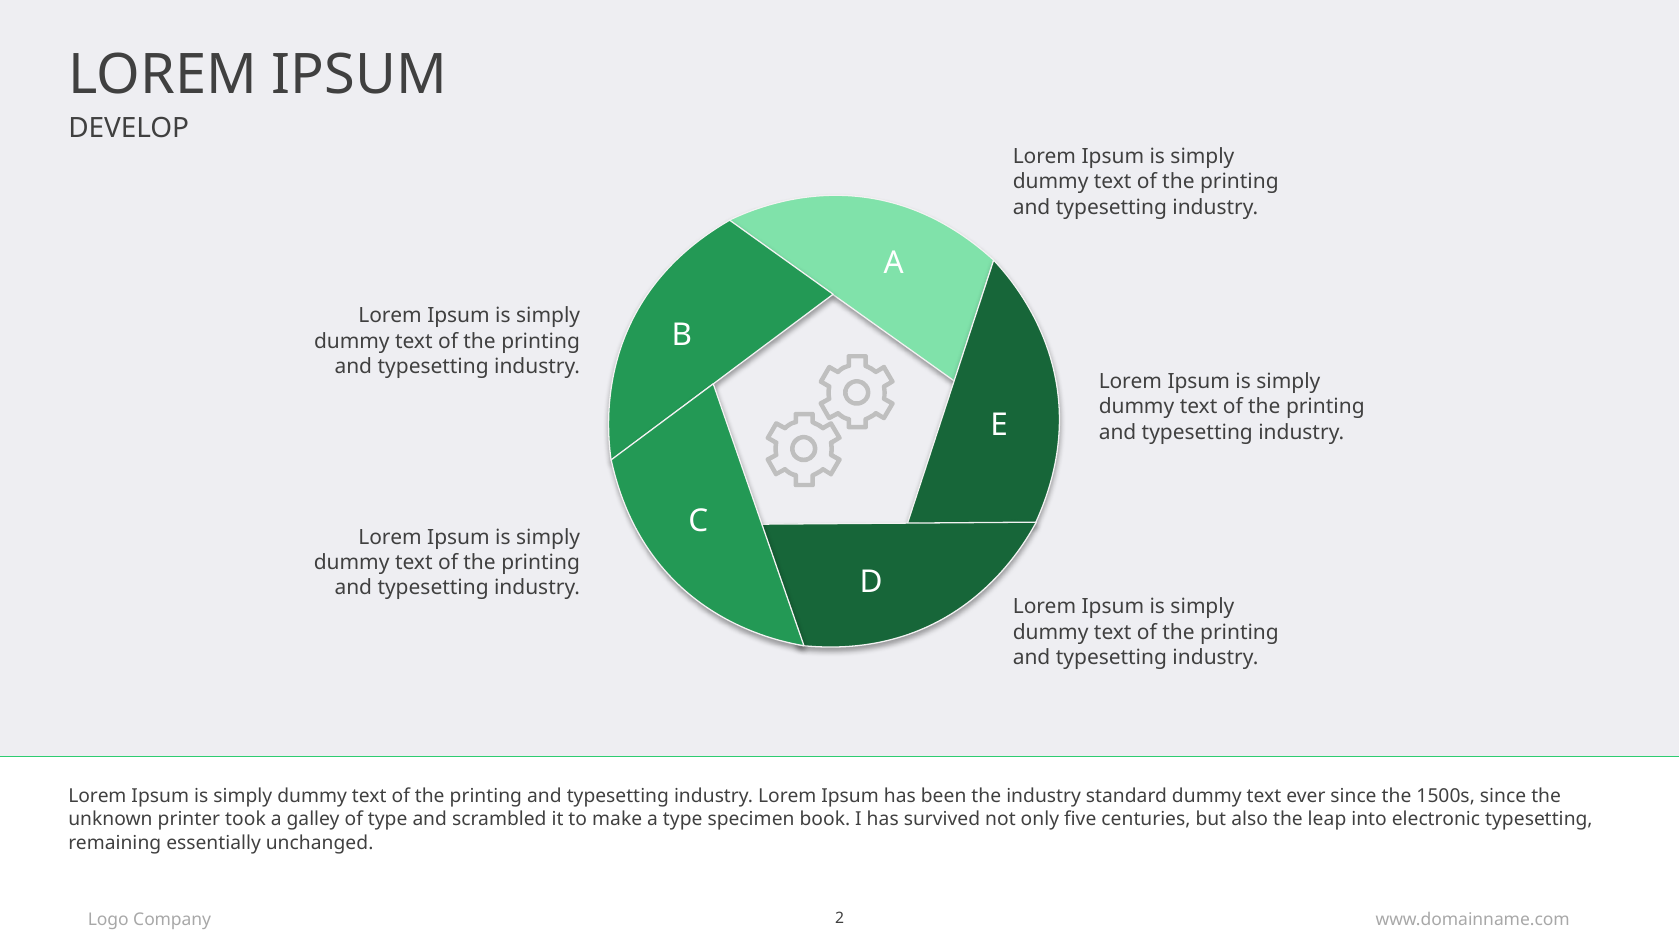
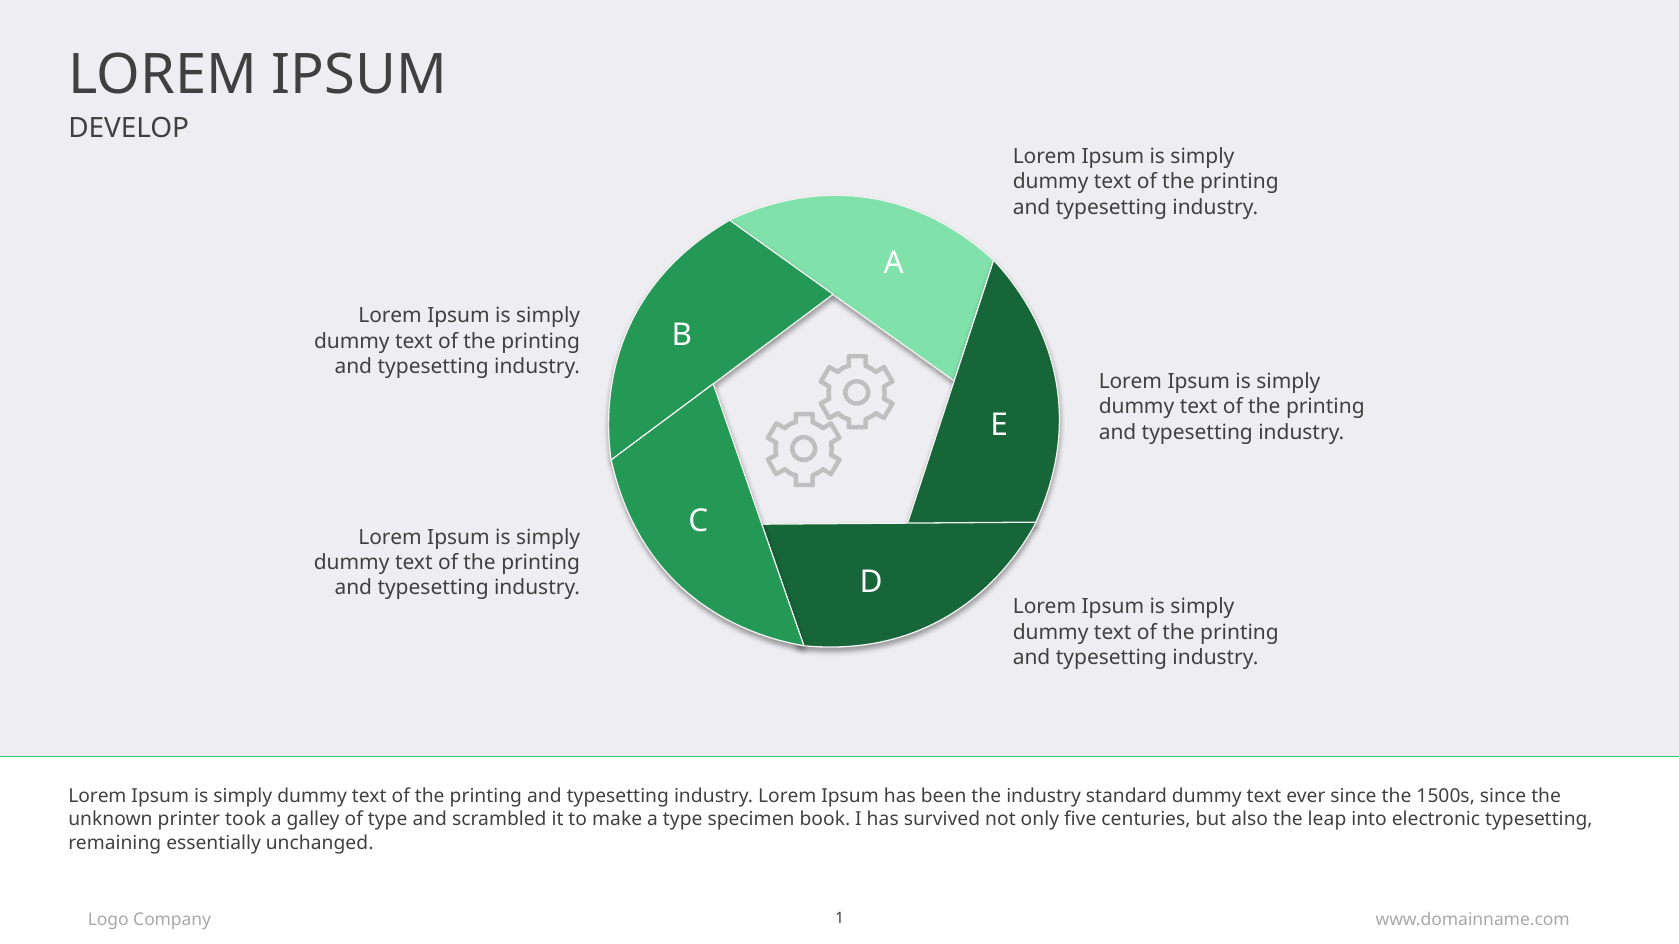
2: 2 -> 1
